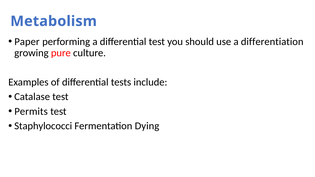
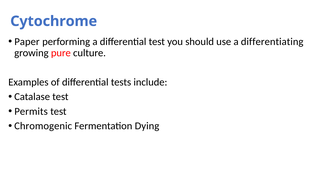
Metabolism: Metabolism -> Cytochrome
differentiation: differentiation -> differentiating
Staphylococci: Staphylococci -> Chromogenic
